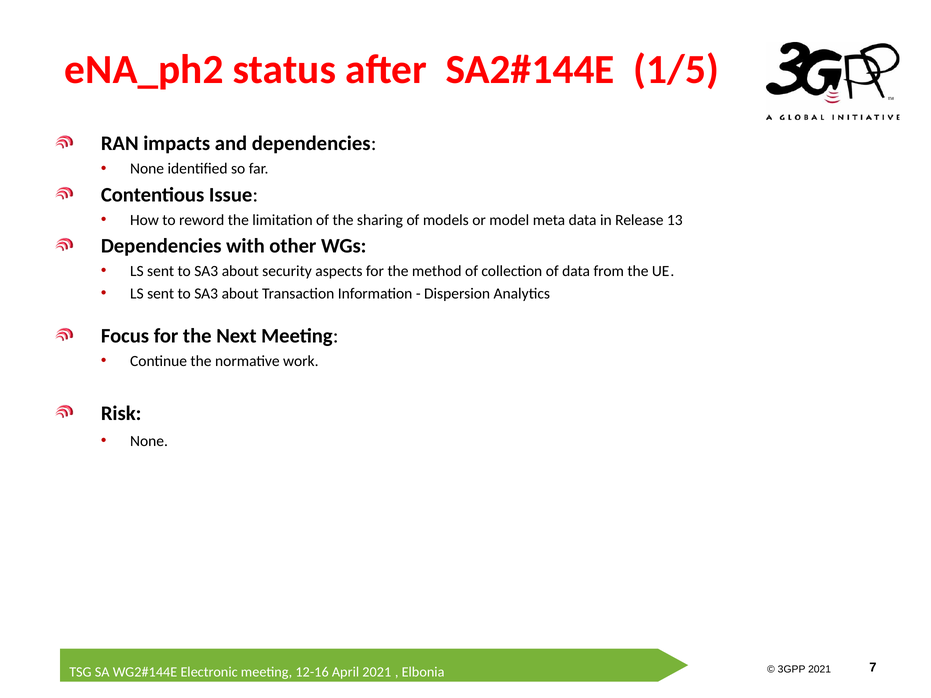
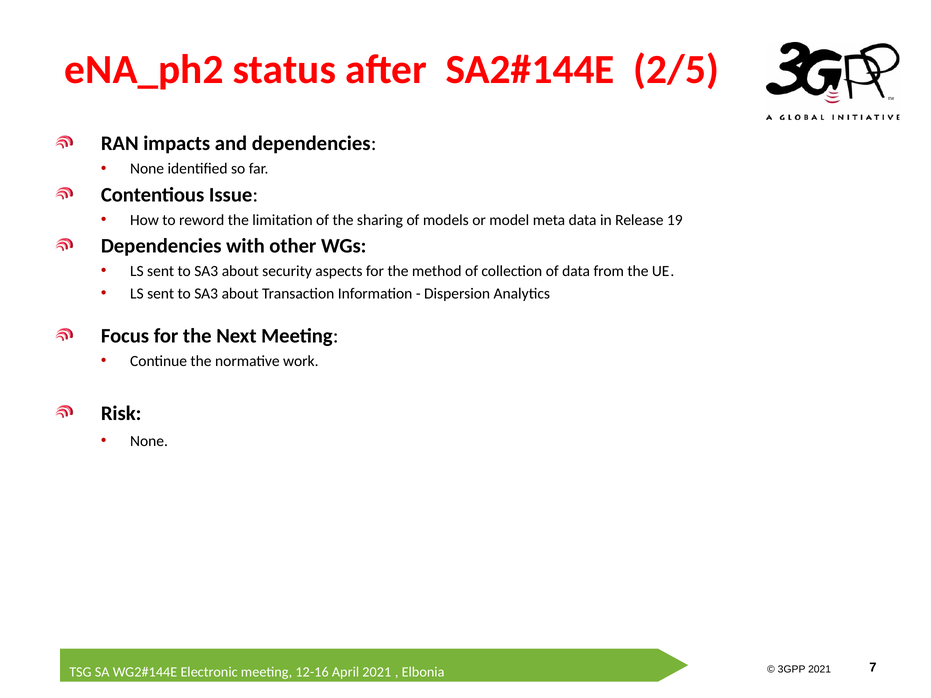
1/5: 1/5 -> 2/5
13: 13 -> 19
